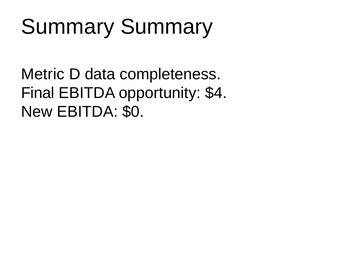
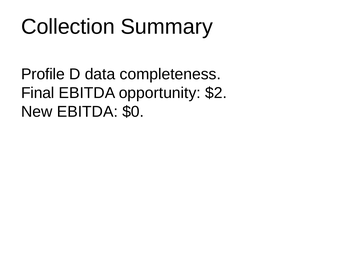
Summary at (68, 27): Summary -> Collection
Metric: Metric -> Profile
$4: $4 -> $2
